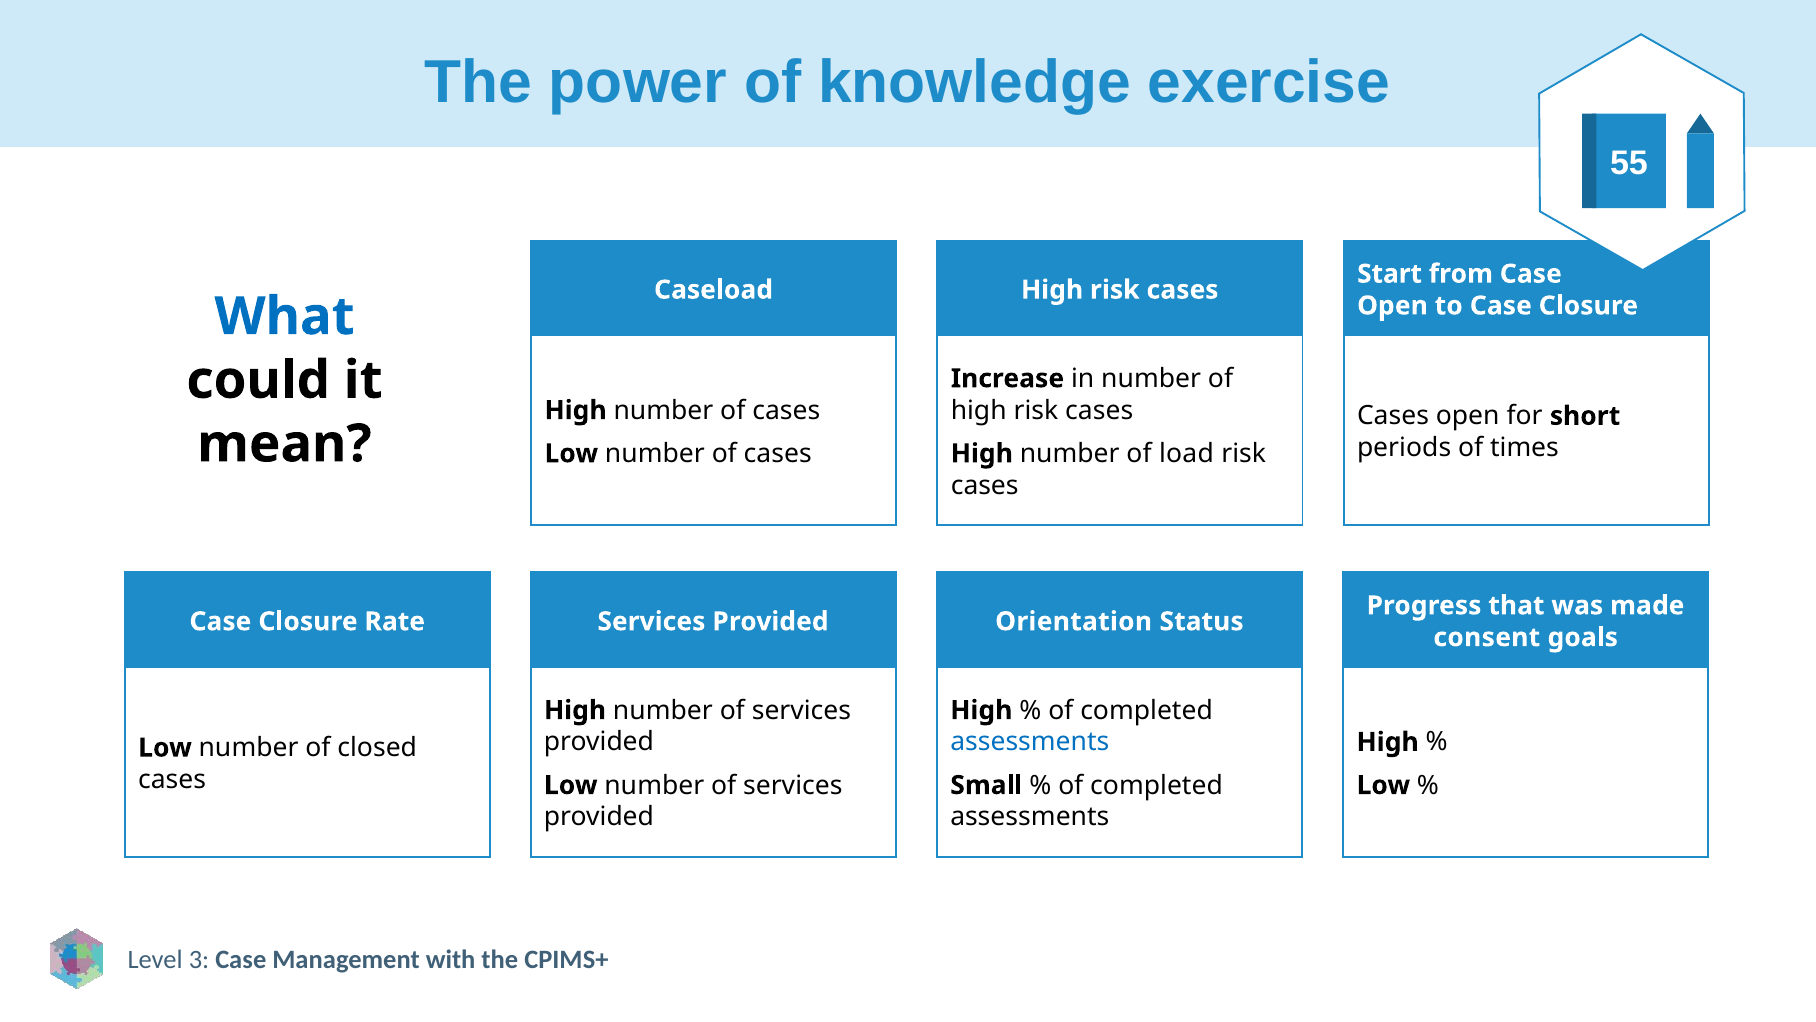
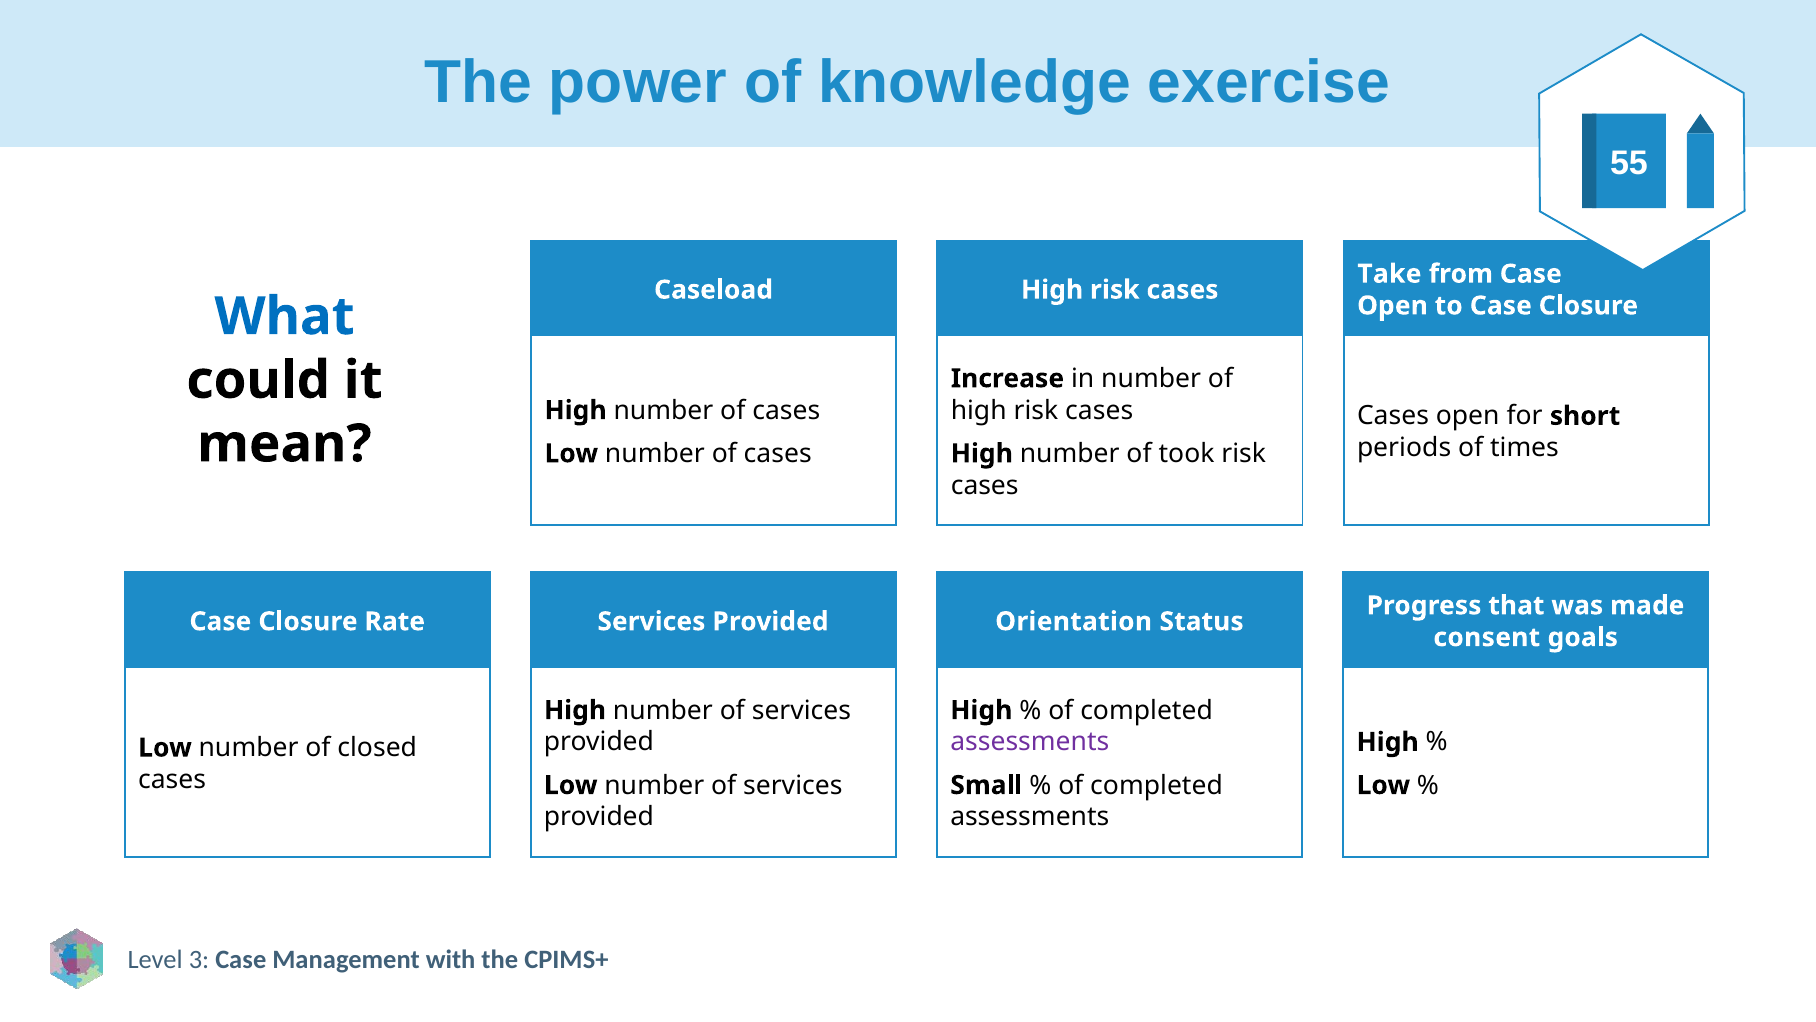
Start: Start -> Take
load: load -> took
assessments at (1030, 742) colour: blue -> purple
